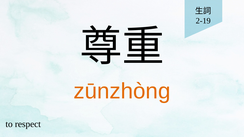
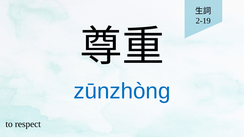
zūnzhòng colour: orange -> blue
